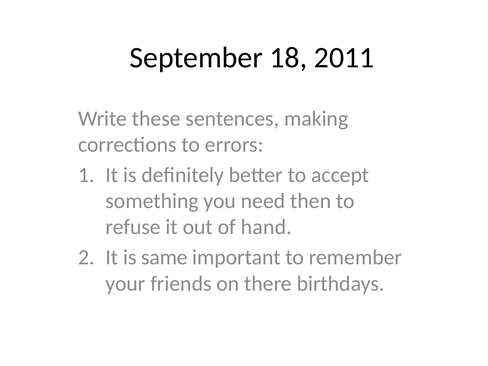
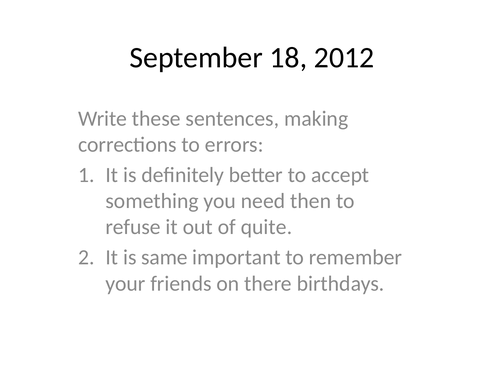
2011: 2011 -> 2012
hand: hand -> quite
